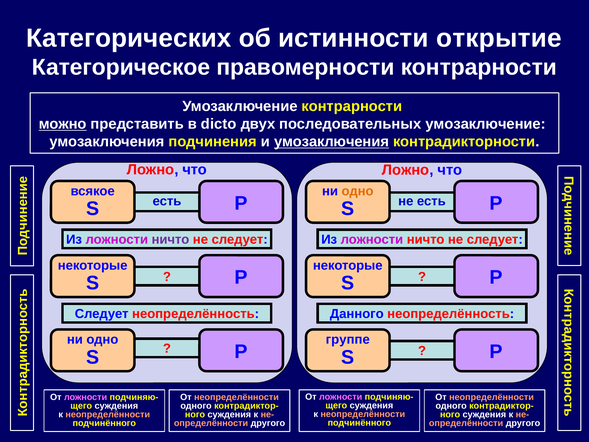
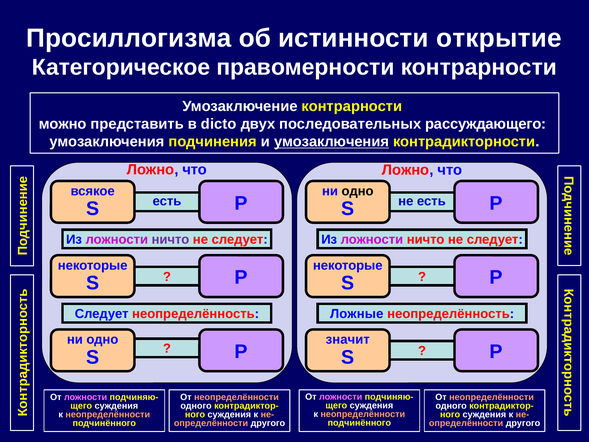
Категорических: Категорических -> Просиллогизма
можно underline: present -> none
последовательных умозаключение: умозаключение -> рассуждающего
одно at (358, 191) colour: orange -> black
Данного: Данного -> Ложные
группе: группе -> значит
